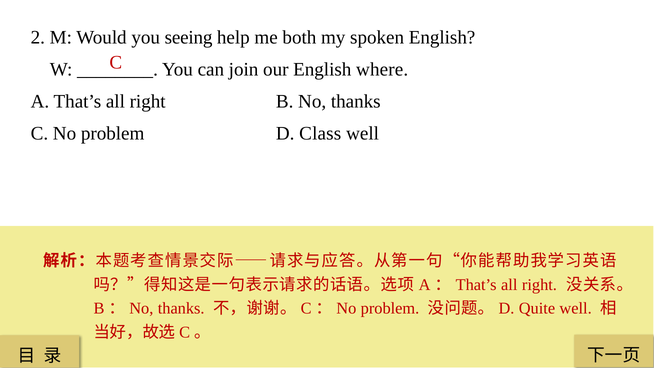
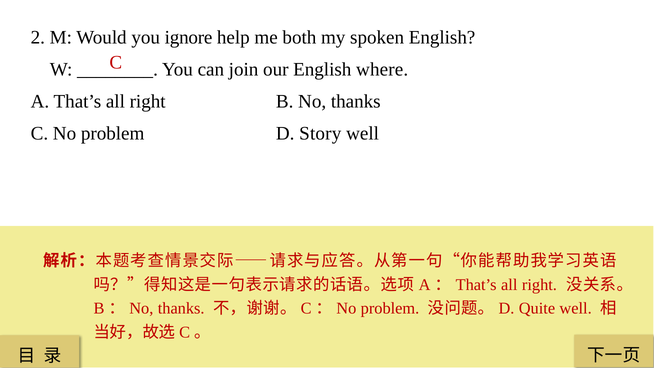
seeing: seeing -> ignore
Class: Class -> Story
